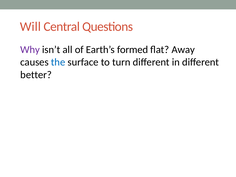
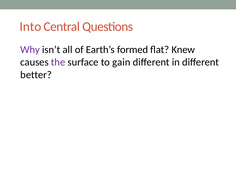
Will: Will -> Into
Away: Away -> Knew
the colour: blue -> purple
turn: turn -> gain
